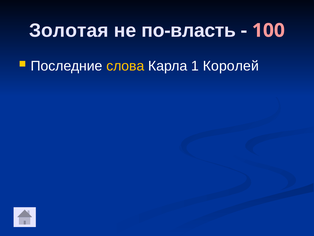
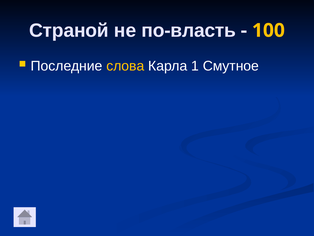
Золотая: Золотая -> Страной
100 colour: pink -> yellow
Королей: Королей -> Смутное
